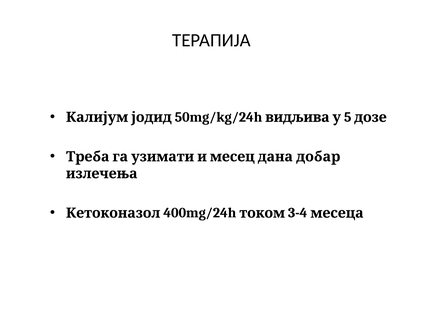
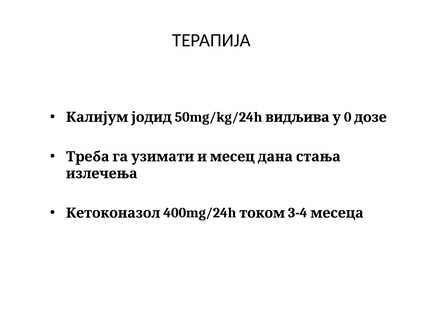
5: 5 -> 0
добар: добар -> стања
